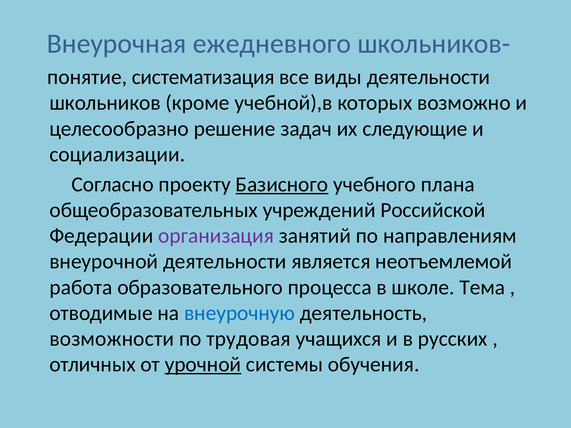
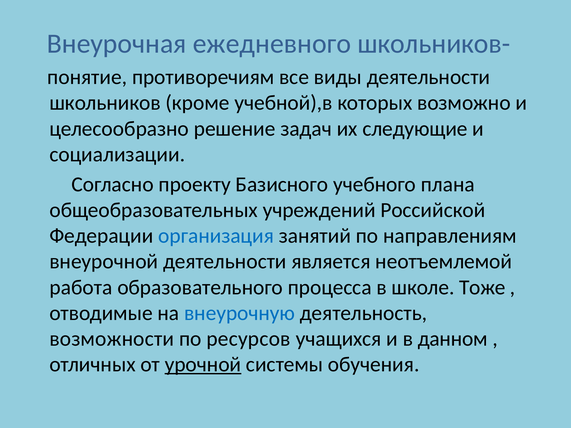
систематизация: систематизация -> противоречиям
Базисного underline: present -> none
организация colour: purple -> blue
Тема: Тема -> Тоже
трудовая: трудовая -> ресурсов
русских: русских -> данном
